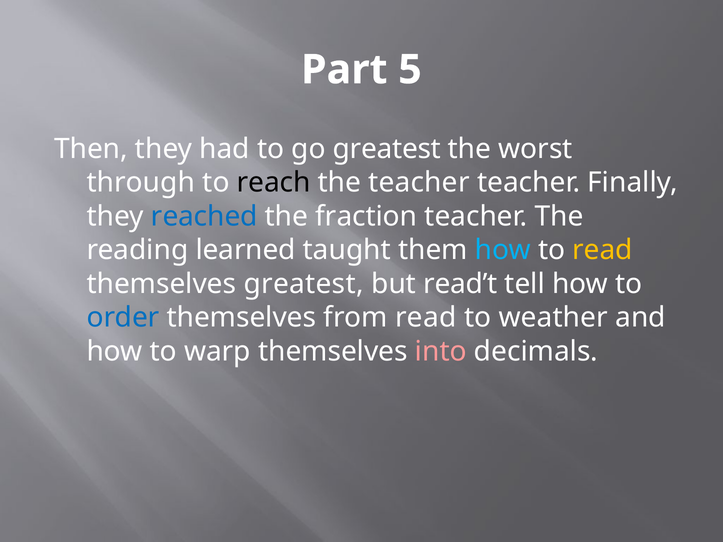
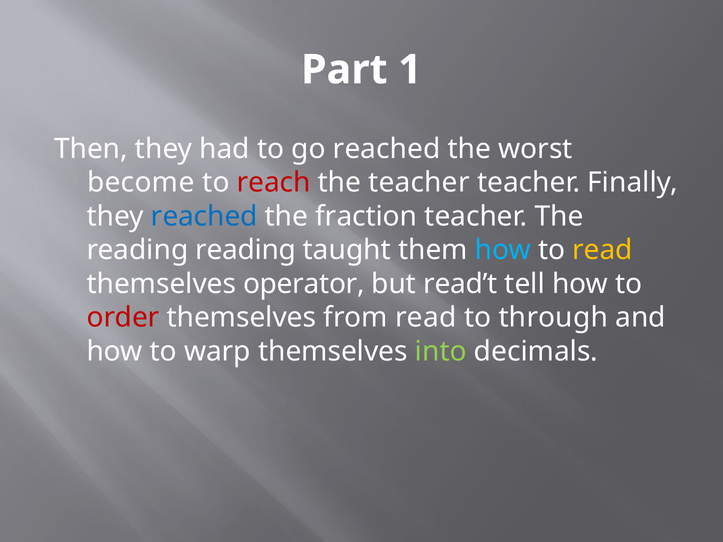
5: 5 -> 1
go greatest: greatest -> reached
through: through -> become
reach colour: black -> red
reading learned: learned -> reading
themselves greatest: greatest -> operator
order colour: blue -> red
weather: weather -> through
into colour: pink -> light green
